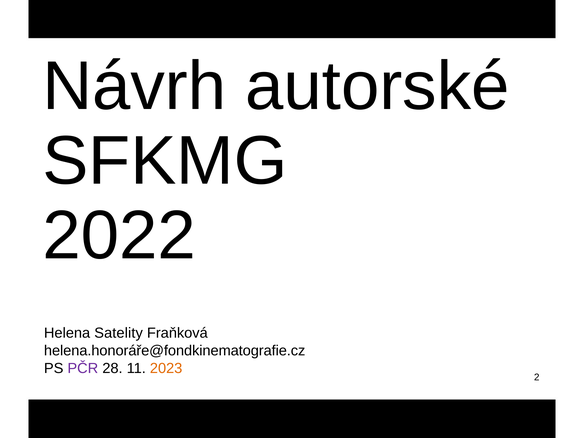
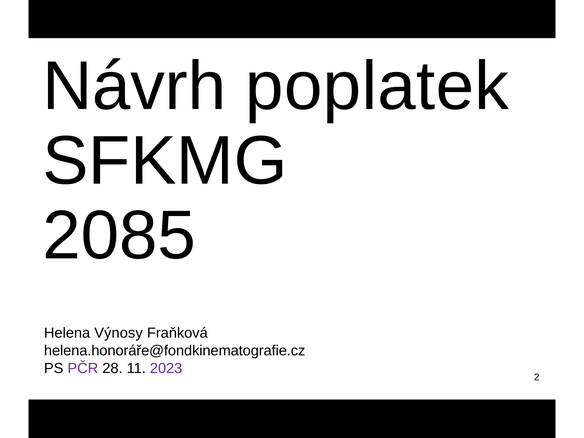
autorské: autorské -> poplatek
2022: 2022 -> 2085
Satelity: Satelity -> Výnosy
2023 colour: orange -> purple
